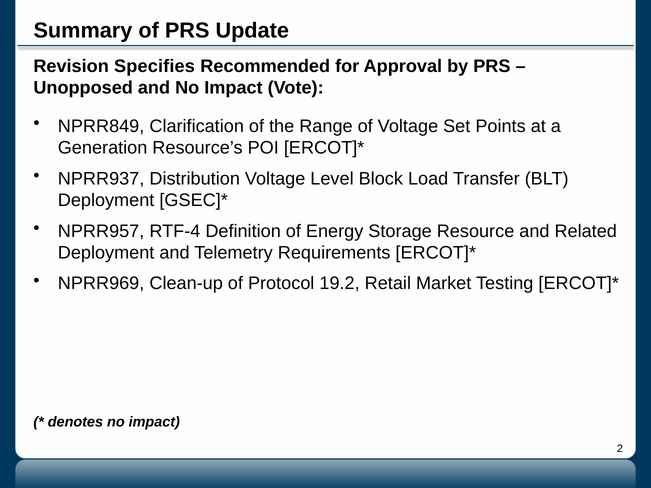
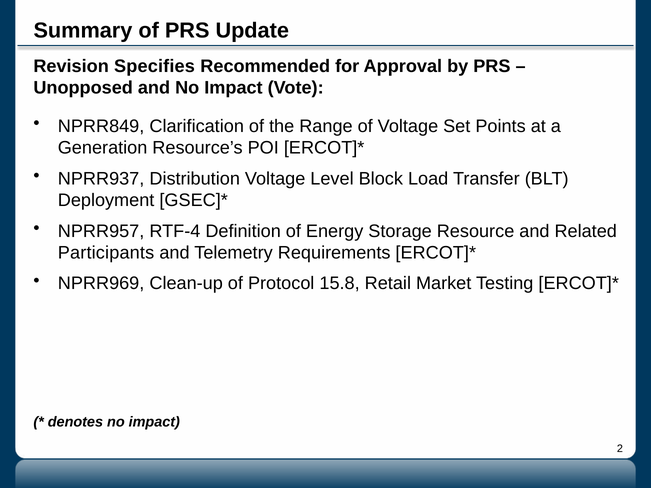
Deployment at (106, 253): Deployment -> Participants
19.2: 19.2 -> 15.8
